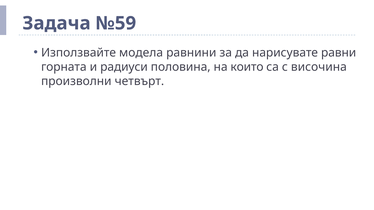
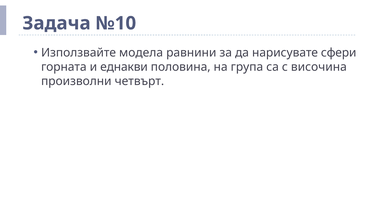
№59: №59 -> №10
равни: равни -> сфери
радиуси: радиуси -> еднакви
които: които -> група
